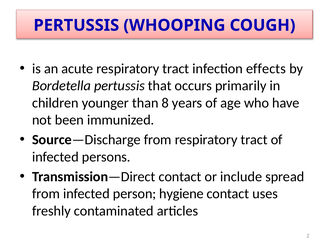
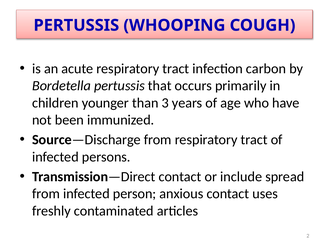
effects: effects -> carbon
8: 8 -> 3
hygiene: hygiene -> anxious
